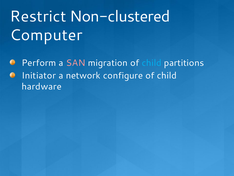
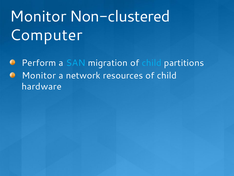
Restrict at (38, 16): Restrict -> Monitor
SAN colour: pink -> light blue
Initiator at (39, 75): Initiator -> Monitor
configure: configure -> resources
